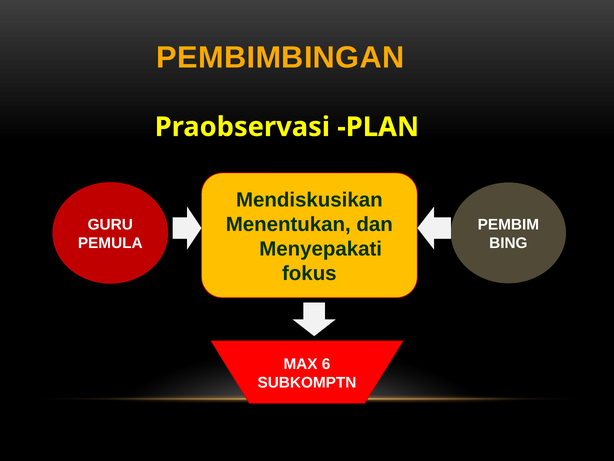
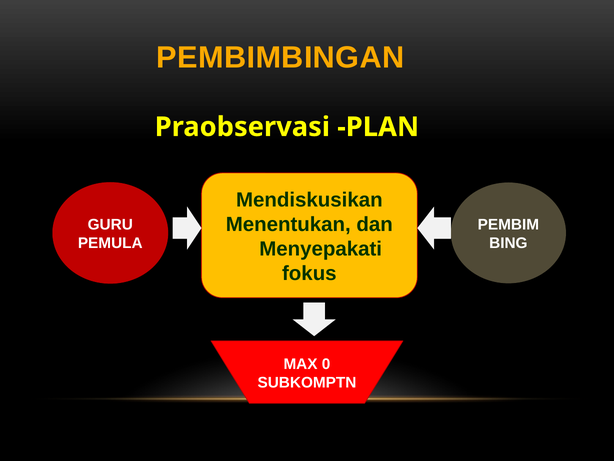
6: 6 -> 0
